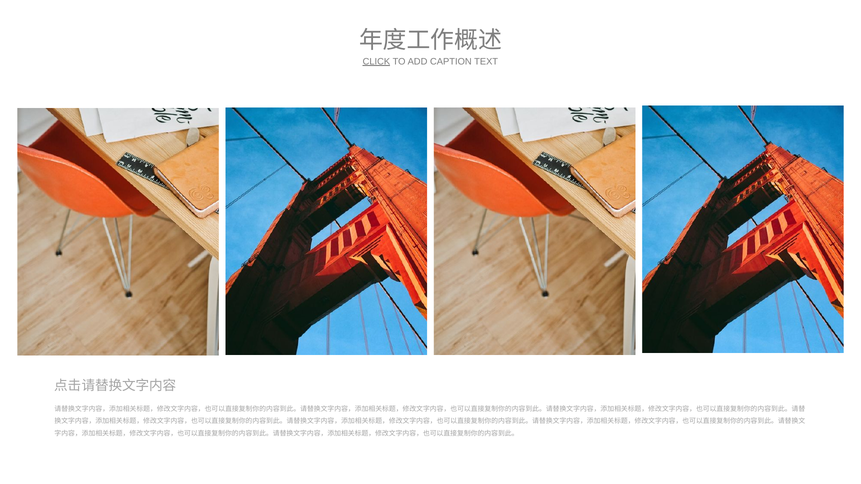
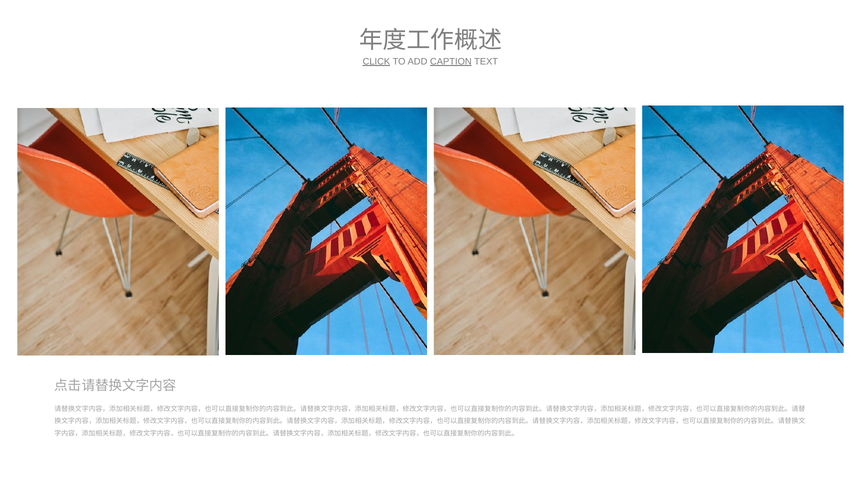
CAPTION underline: none -> present
